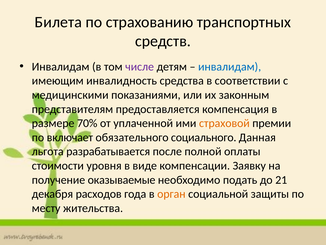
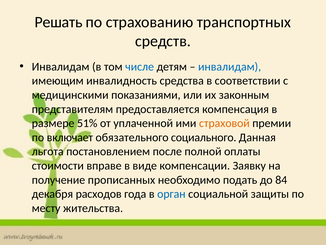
Билета: Билета -> Решать
числе colour: purple -> blue
70%: 70% -> 51%
разрабатывается: разрабатывается -> постановлением
уровня: уровня -> вправе
оказываемые: оказываемые -> прописанных
21: 21 -> 84
орган colour: orange -> blue
